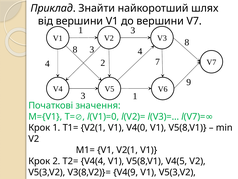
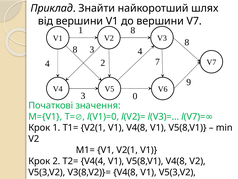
1 3: 3 -> 8
3 1: 1 -> 0
V1 V4(0: V4(0 -> V4(8
V5(8,V1 V4(5: V4(5 -> V4(8
V3(8,V2)}= V4(9: V4(9 -> V4(8
